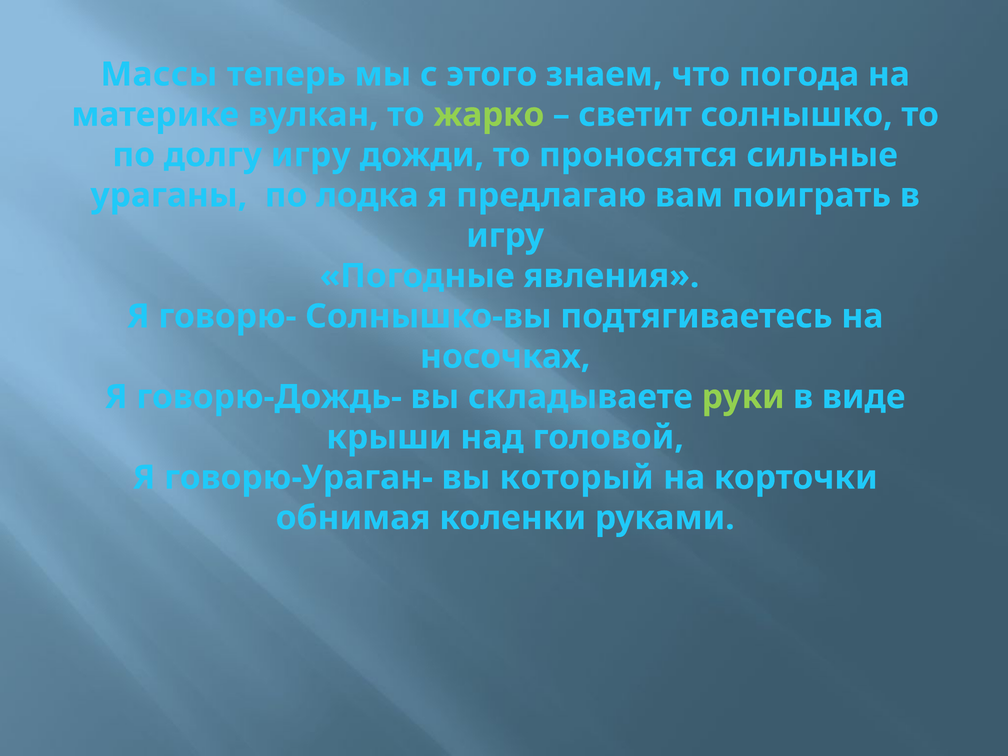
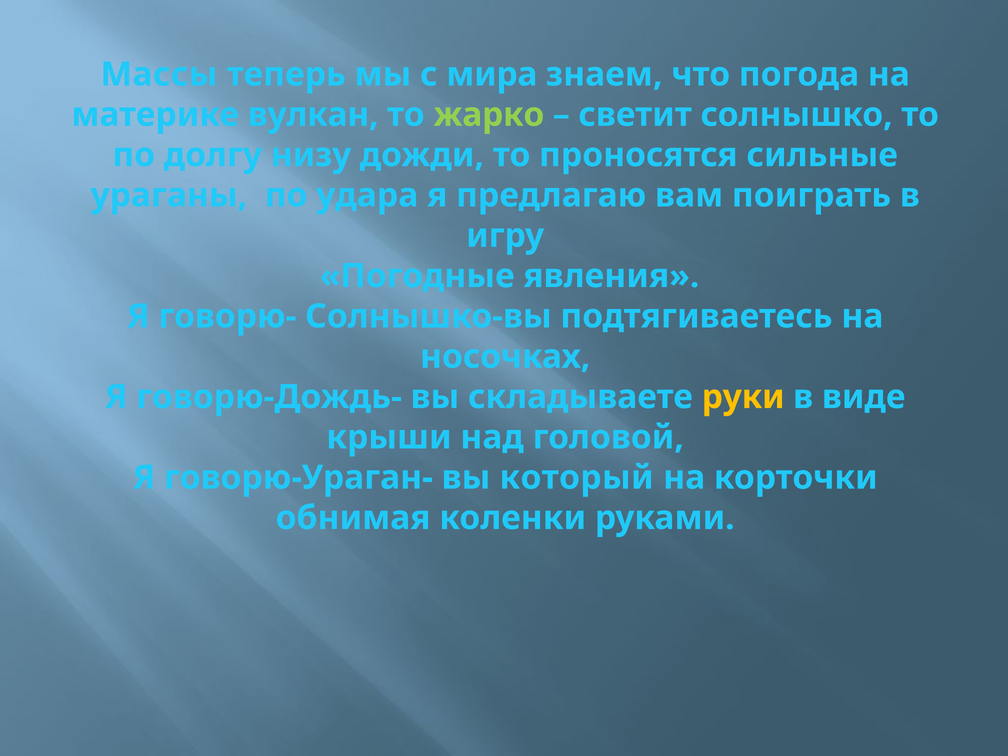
этого: этого -> мира
долгу игру: игру -> низу
лодка: лодка -> удара
руки colour: light green -> yellow
